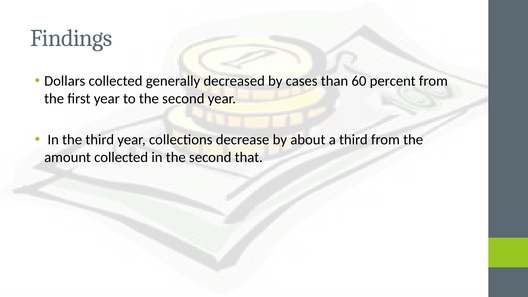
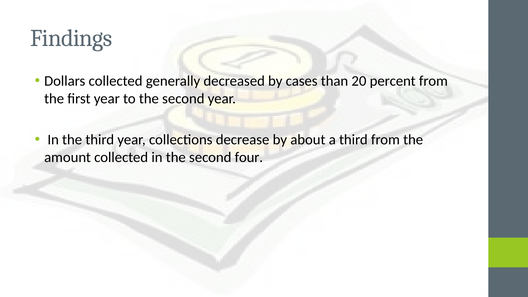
60: 60 -> 20
that: that -> four
